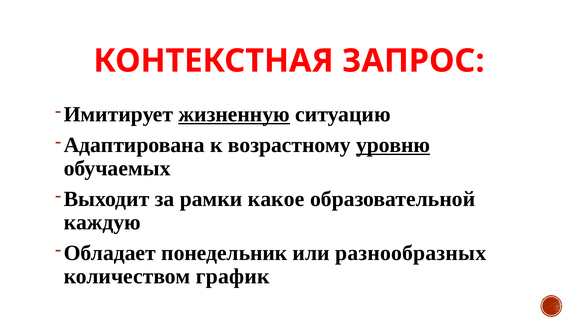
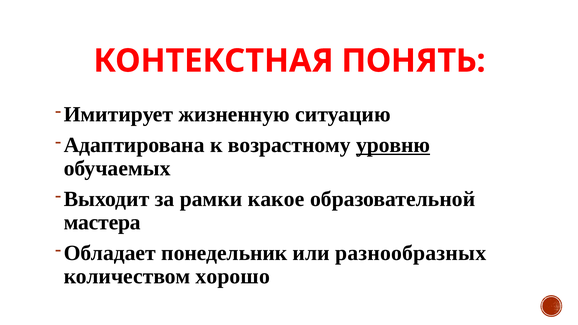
ЗАПРОС: ЗАПРОС -> ПОНЯТЬ
жизненную underline: present -> none
каждую: каждую -> мастера
график: график -> хорошо
